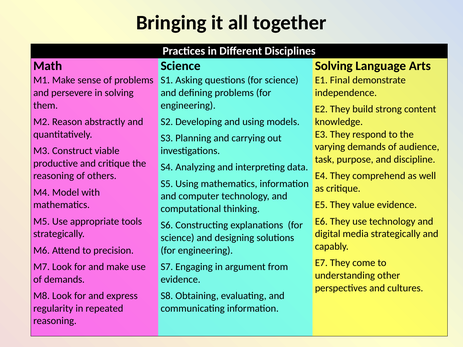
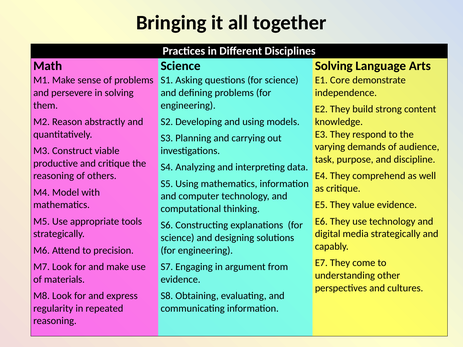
Final: Final -> Core
of demands: demands -> materials
